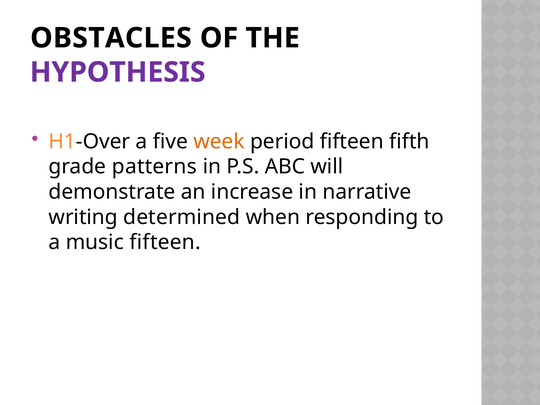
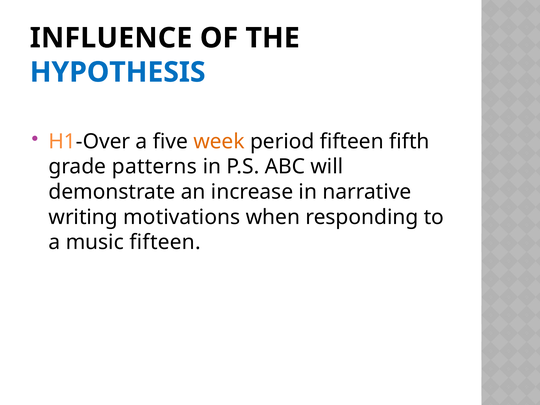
OBSTACLES: OBSTACLES -> INFLUENCE
HYPOTHESIS colour: purple -> blue
determined: determined -> motivations
